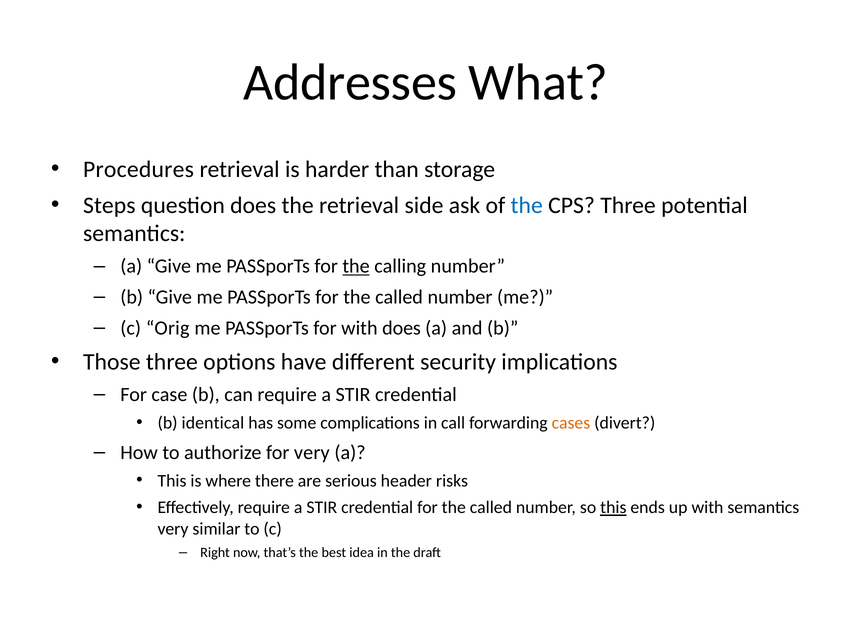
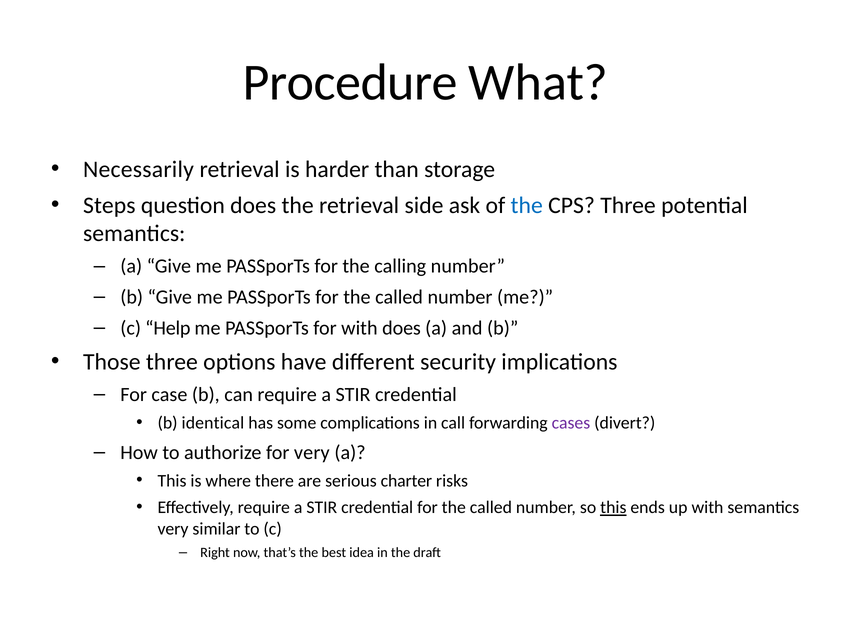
Addresses: Addresses -> Procedure
Procedures: Procedures -> Necessarily
the at (356, 266) underline: present -> none
Orig: Orig -> Help
cases colour: orange -> purple
header: header -> charter
